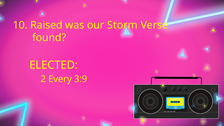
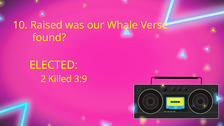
Storm: Storm -> Whale
Every: Every -> Killed
